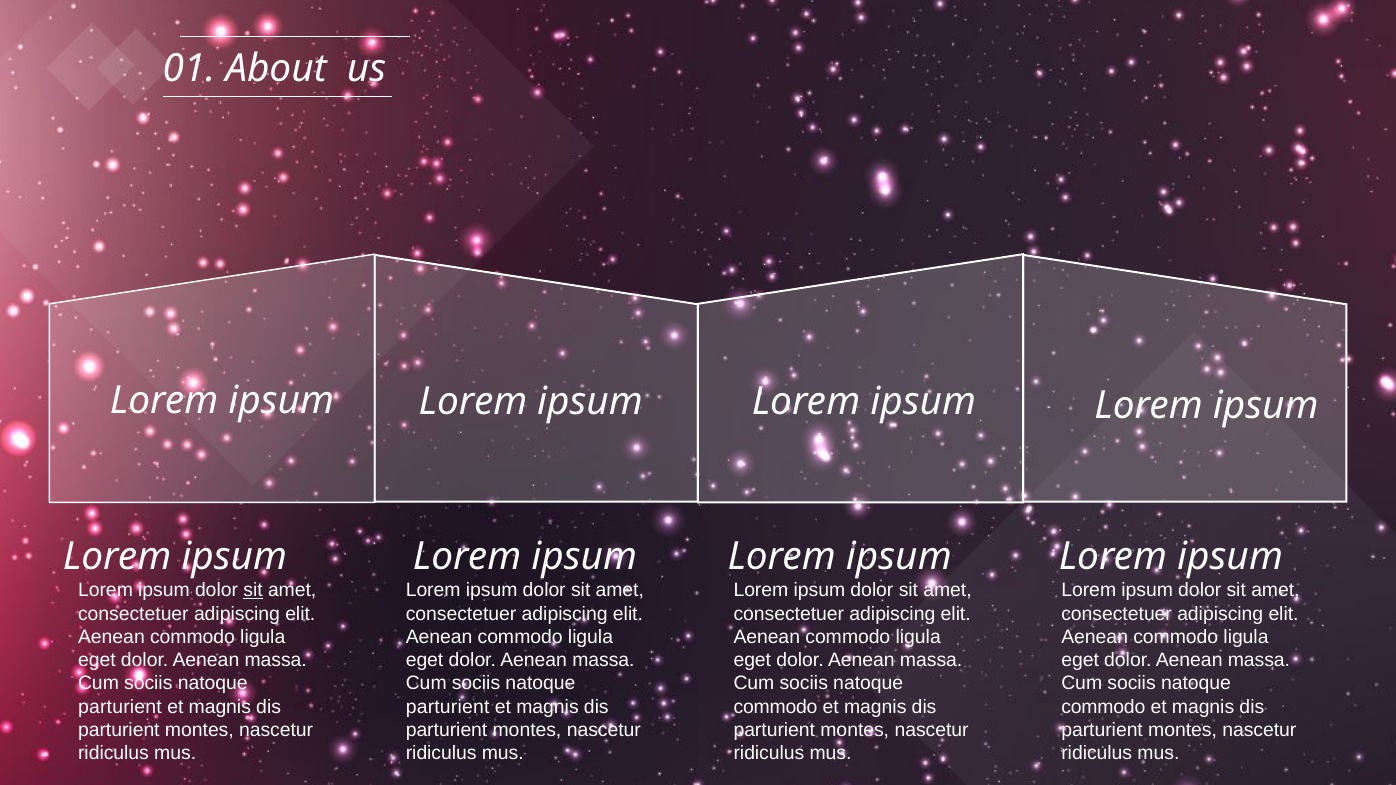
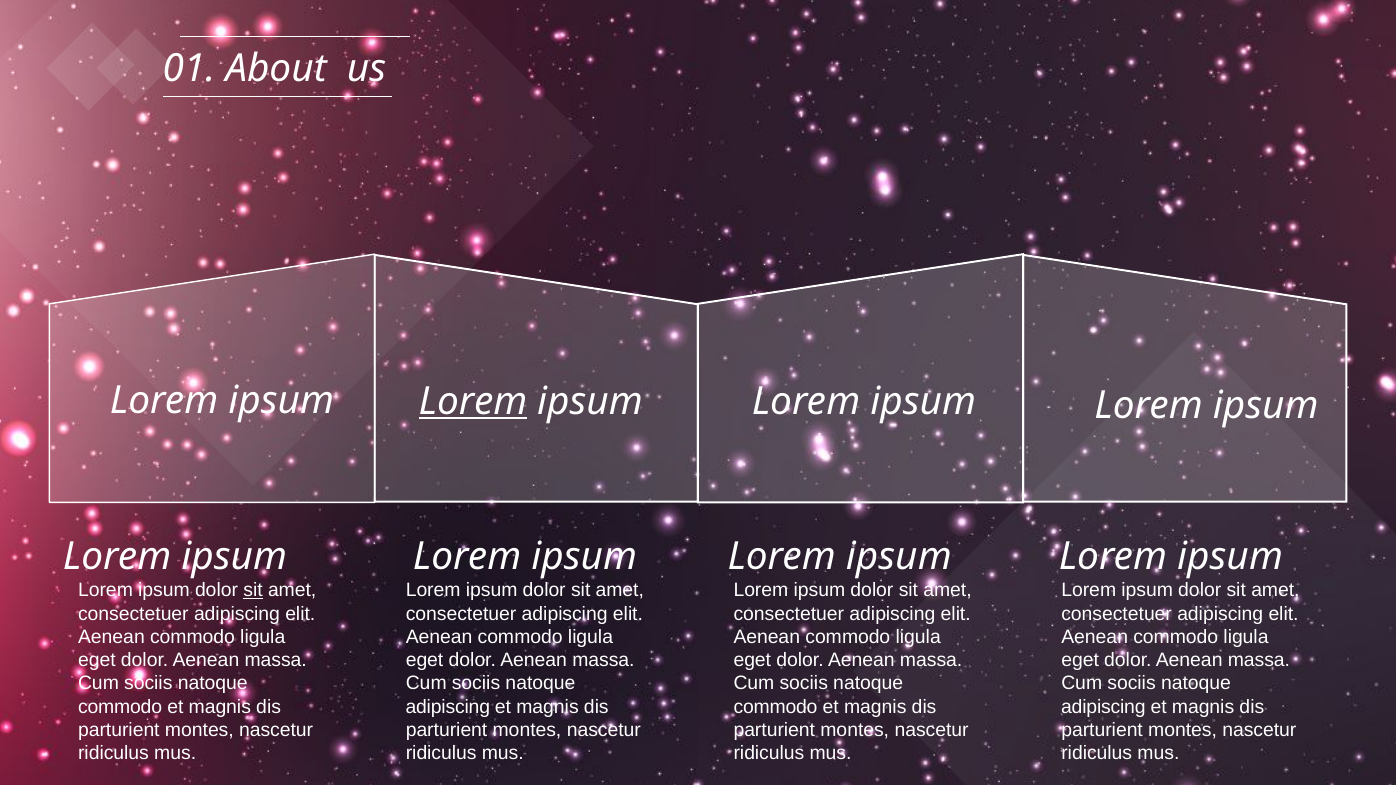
Lorem at (473, 401) underline: none -> present
parturient at (120, 707): parturient -> commodo
parturient at (448, 707): parturient -> adipiscing
commodo at (1103, 707): commodo -> adipiscing
